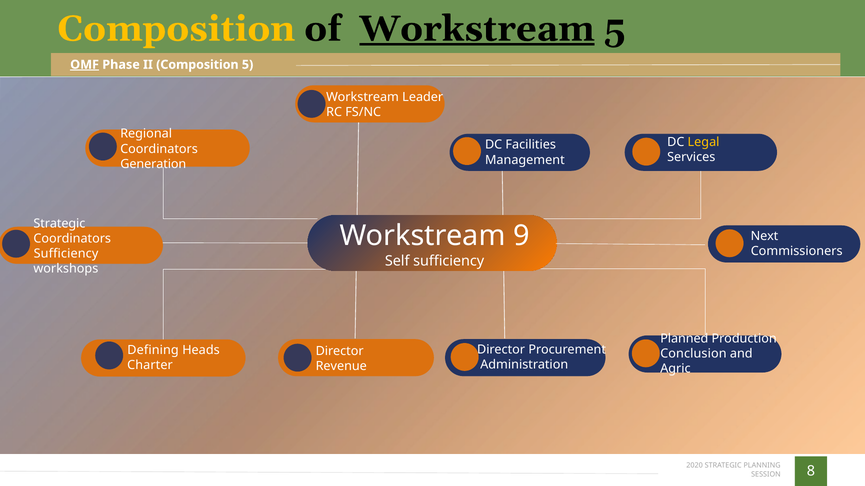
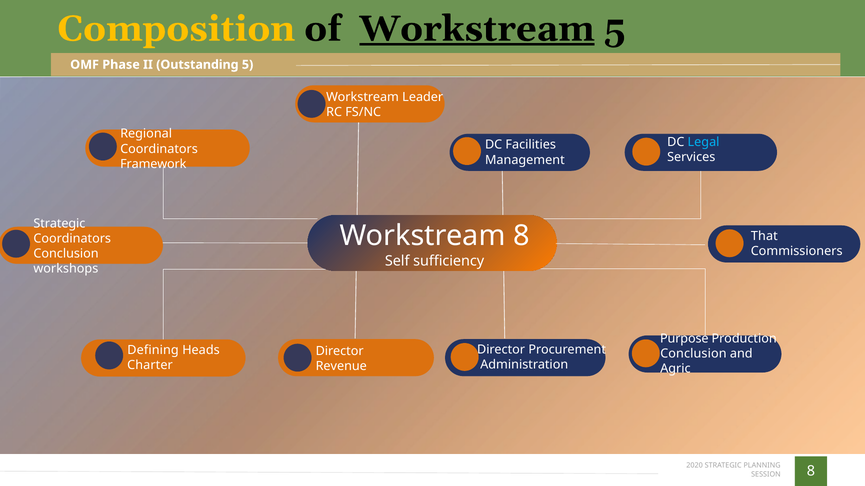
OMF underline: present -> none
II Composition: Composition -> Outstanding
Legal colour: yellow -> light blue
Generation: Generation -> Framework
Workstream 9: 9 -> 8
Next: Next -> That
Sufficiency at (66, 254): Sufficiency -> Conclusion
Planned: Planned -> Purpose
